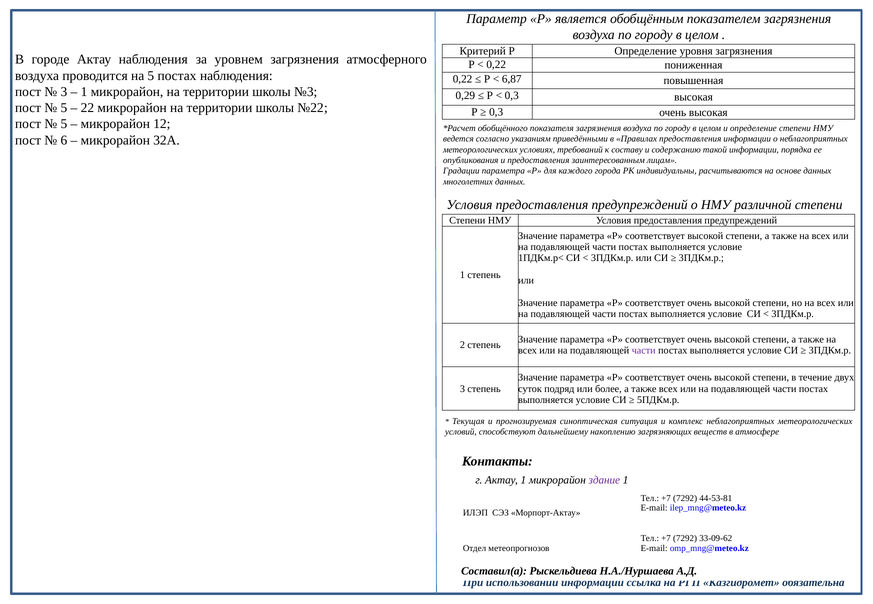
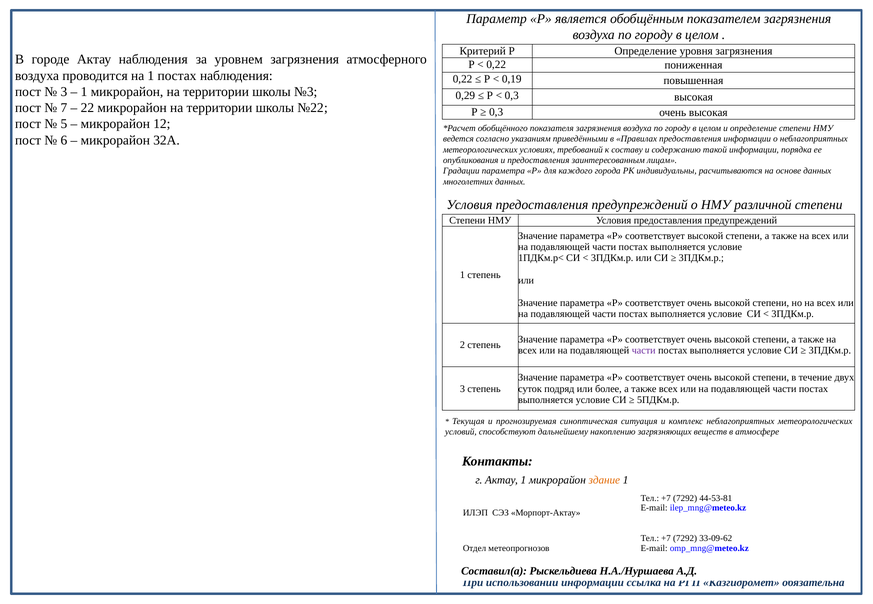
на 5: 5 -> 1
6,87: 6,87 -> 0,19
5 at (64, 108): 5 -> 7
здание colour: purple -> orange
